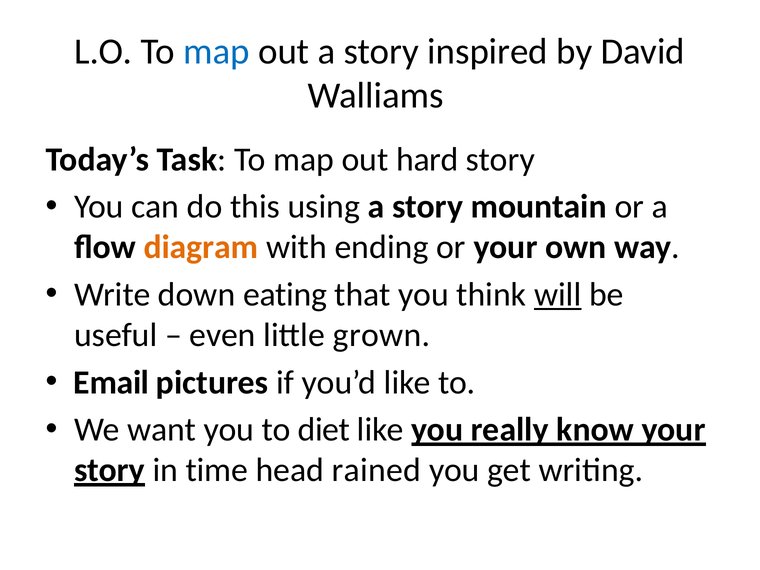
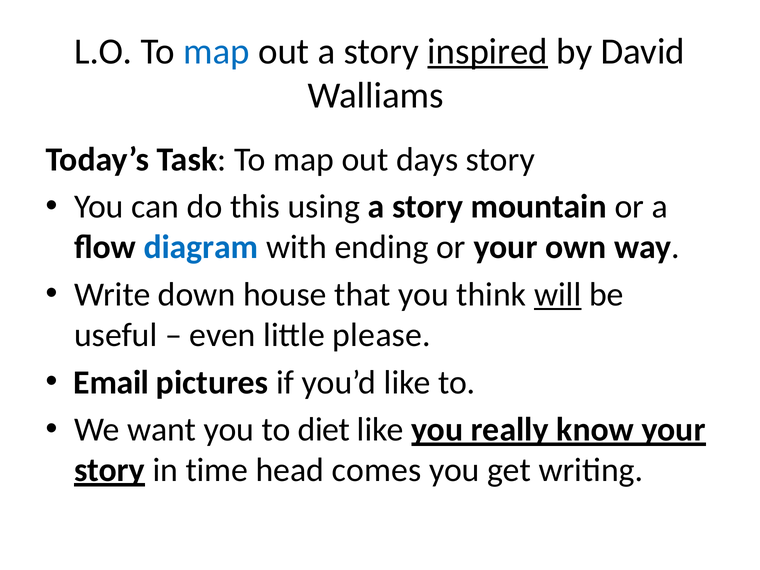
inspired underline: none -> present
hard: hard -> days
diagram colour: orange -> blue
eating: eating -> house
grown: grown -> please
rained: rained -> comes
